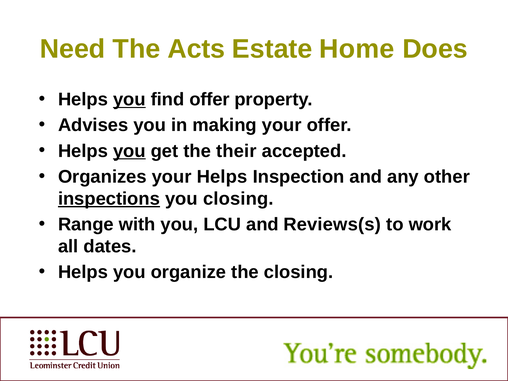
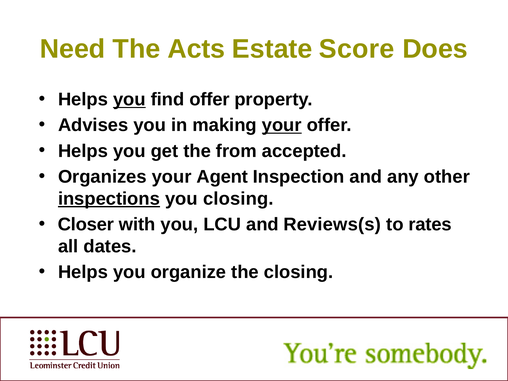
Home: Home -> Score
your at (282, 125) underline: none -> present
you at (129, 151) underline: present -> none
their: their -> from
your Helps: Helps -> Agent
Range: Range -> Closer
work: work -> rates
